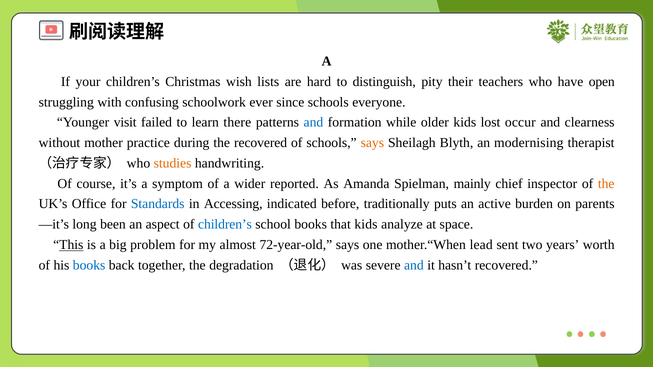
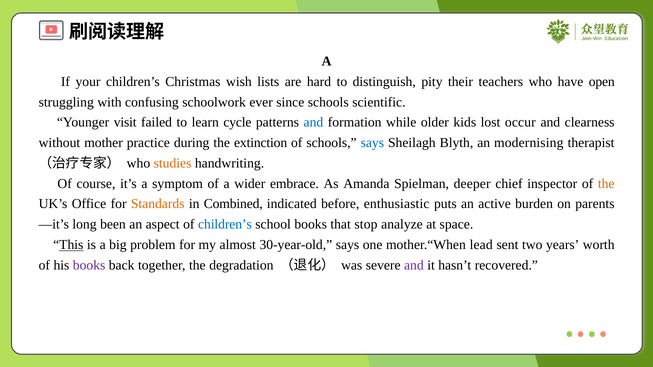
everyone: everyone -> scientific
there: there -> cycle
the recovered: recovered -> extinction
says at (372, 143) colour: orange -> blue
reported: reported -> embrace
mainly: mainly -> deeper
Standards colour: blue -> orange
Accessing: Accessing -> Combined
traditionally: traditionally -> enthusiastic
that kids: kids -> stop
72-year-old: 72-year-old -> 30-year-old
books at (89, 265) colour: blue -> purple
and at (414, 265) colour: blue -> purple
